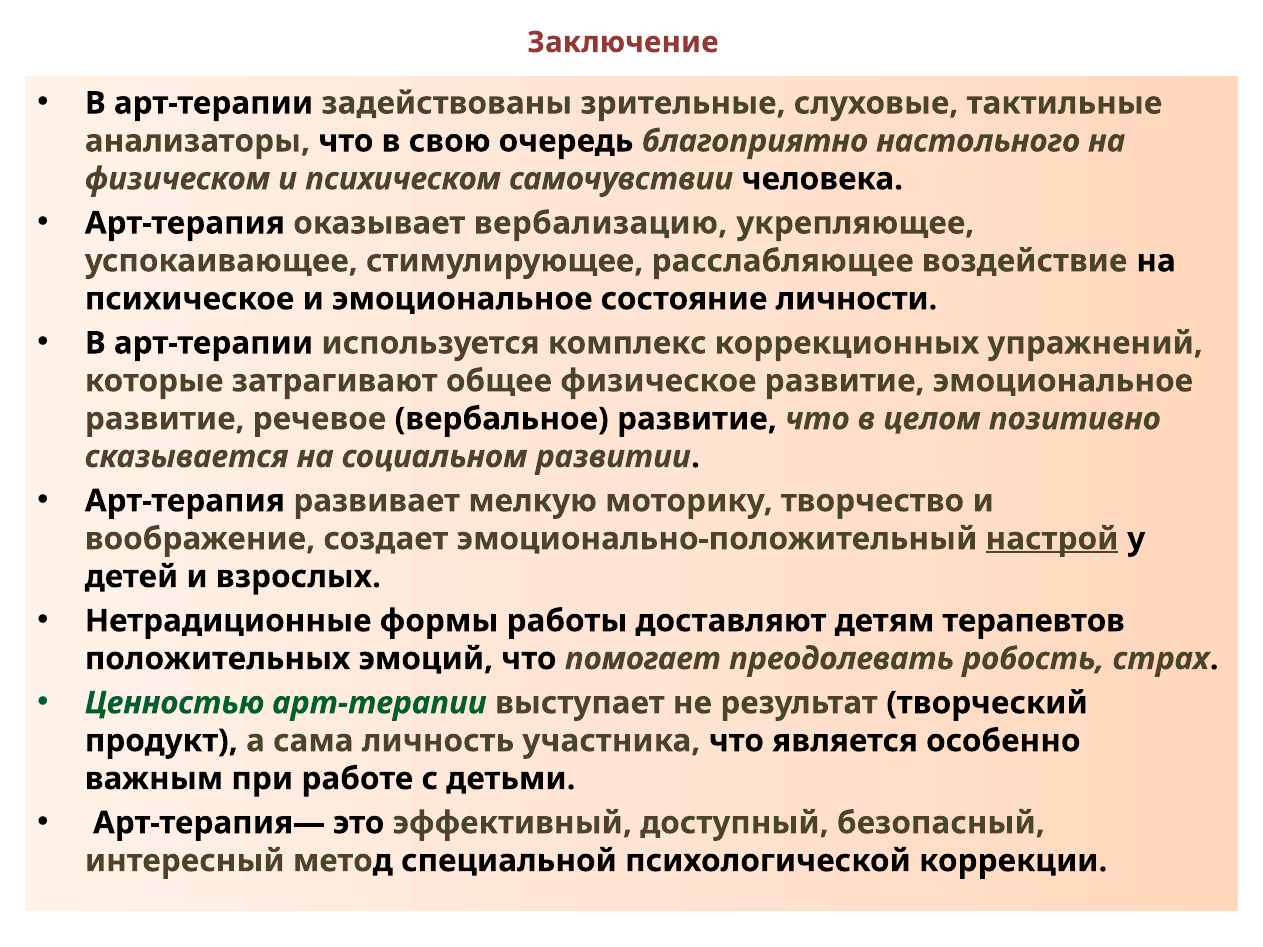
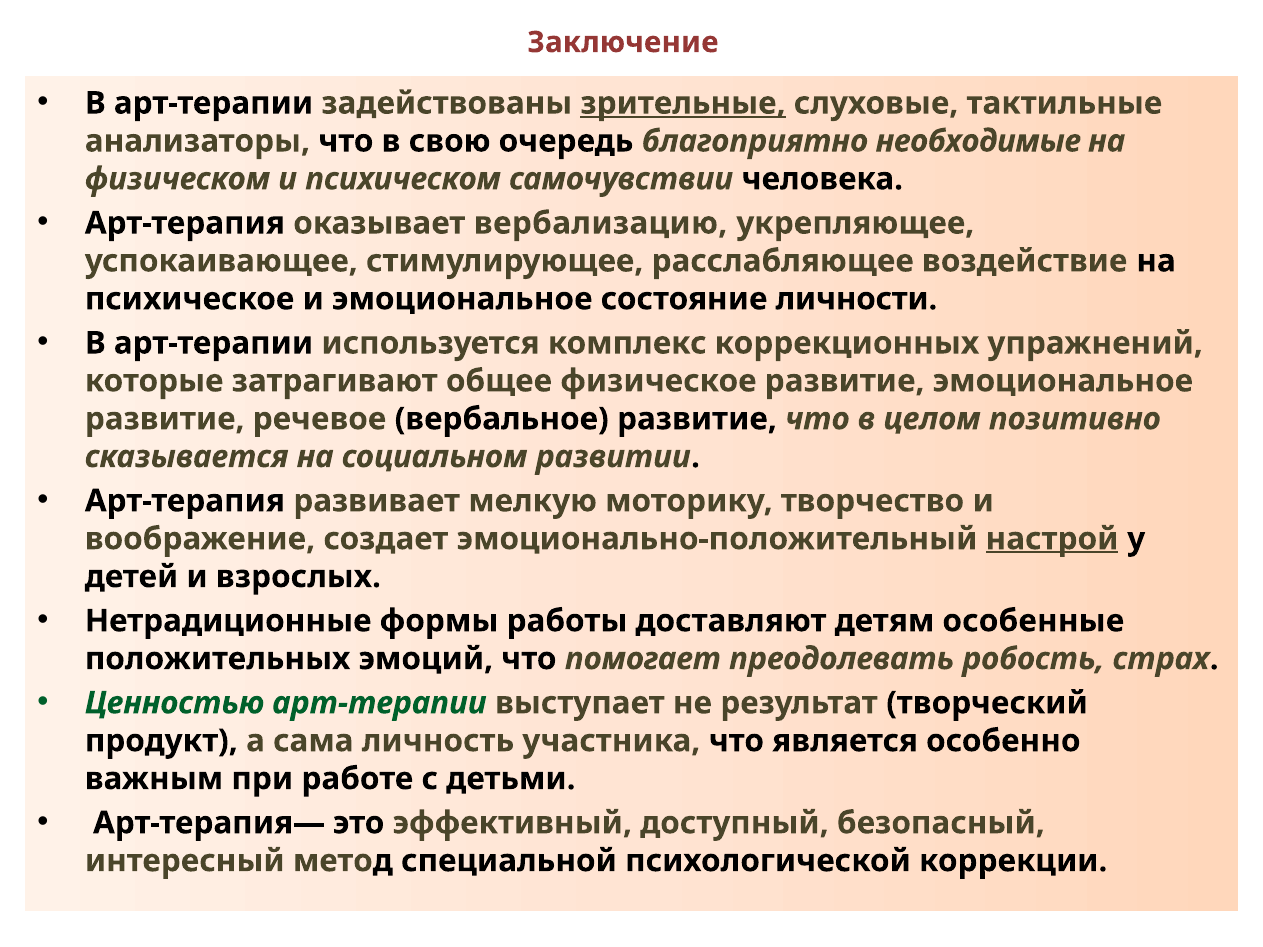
зрительные underline: none -> present
настольного: настольного -> необходимые
терапевтов: терапевтов -> особенные
